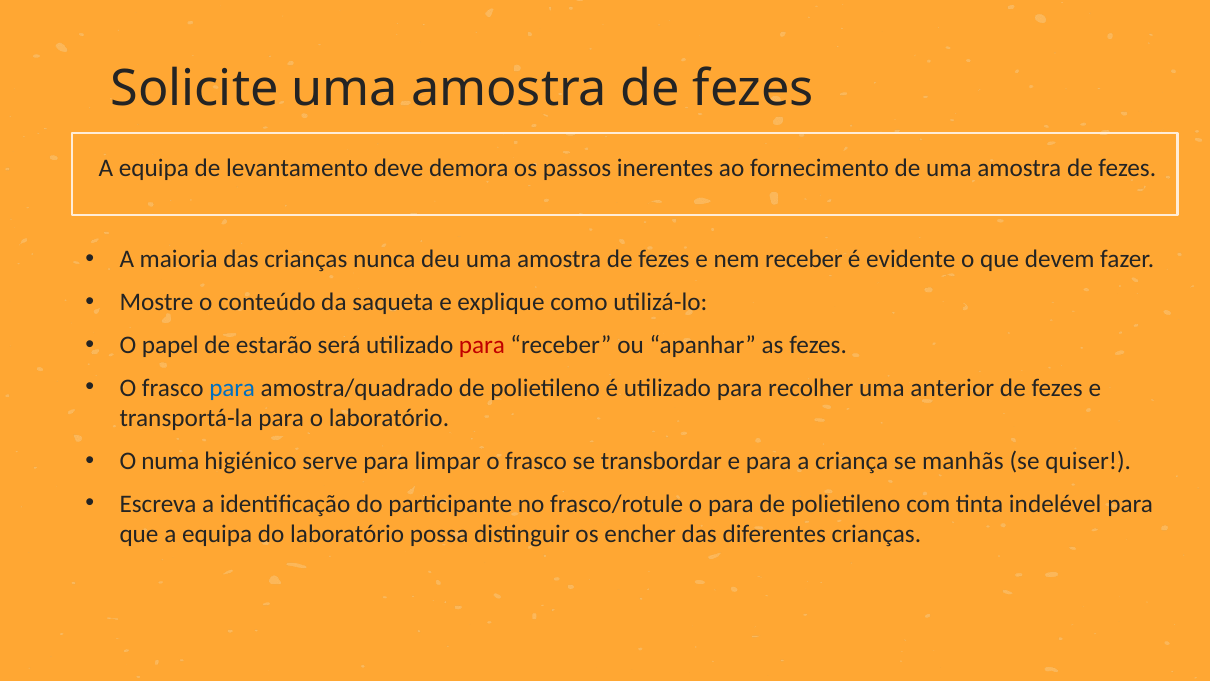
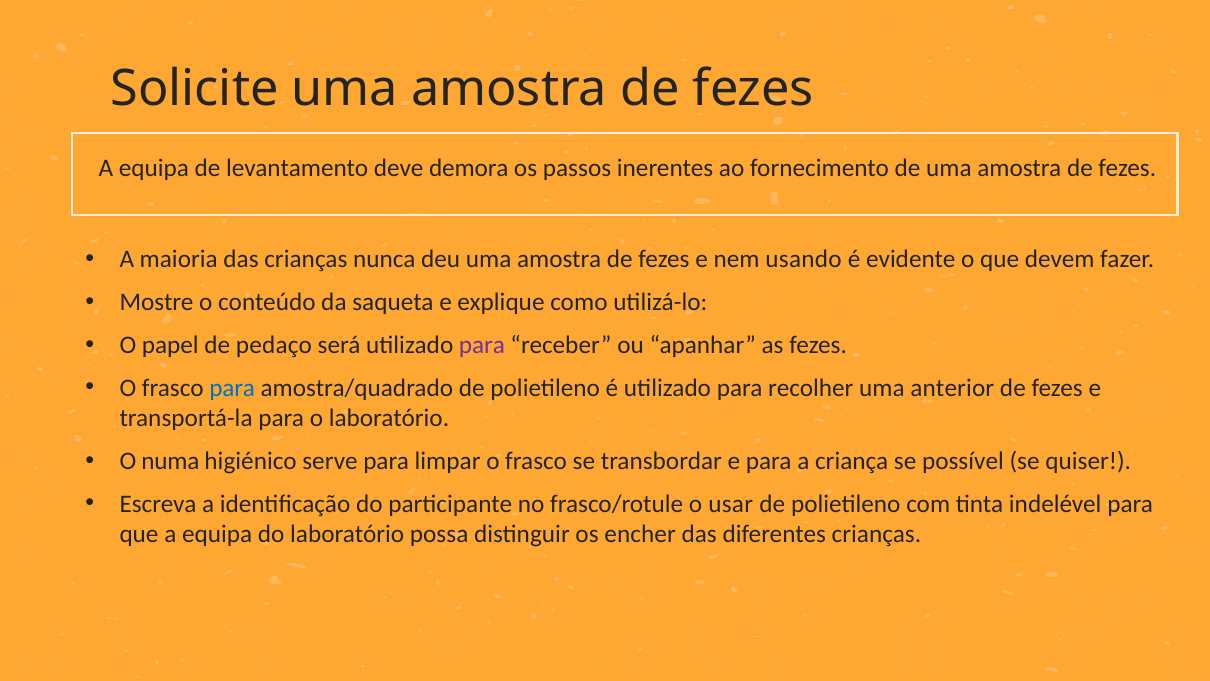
nem receber: receber -> usando
estarão: estarão -> pedaço
para at (482, 345) colour: red -> purple
manhãs: manhãs -> possível
o para: para -> usar
